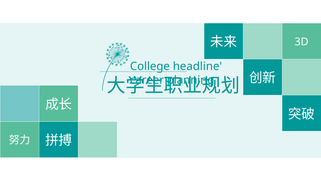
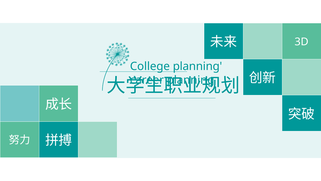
College headline: headline -> planning
